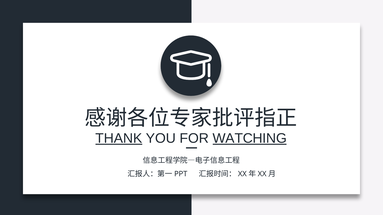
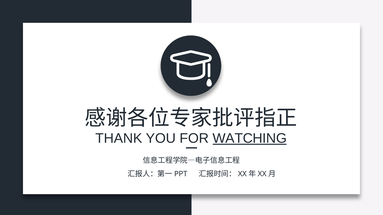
THANK underline: present -> none
